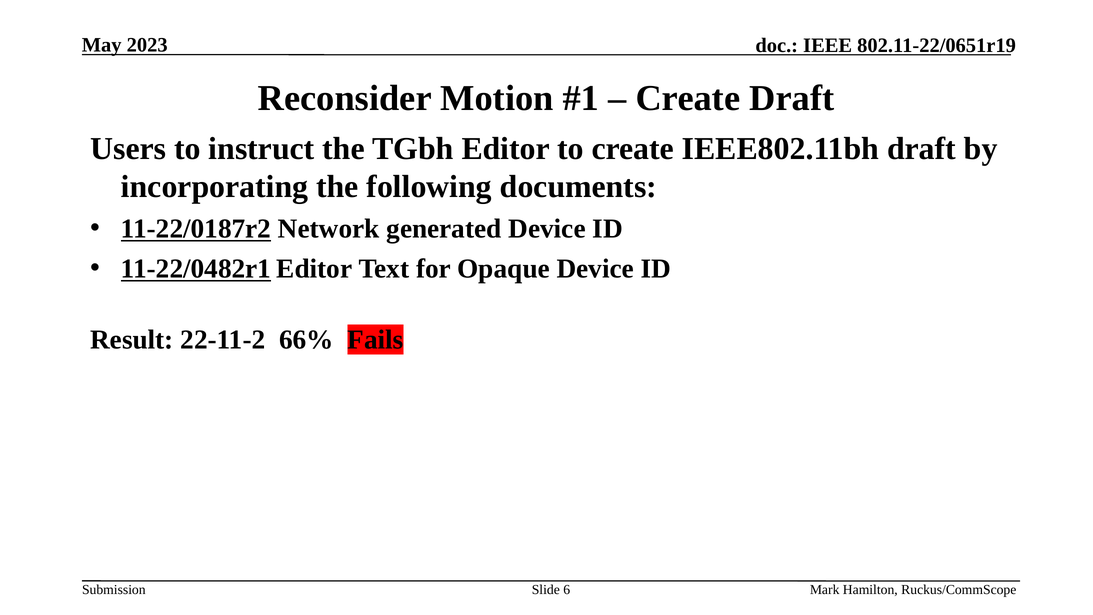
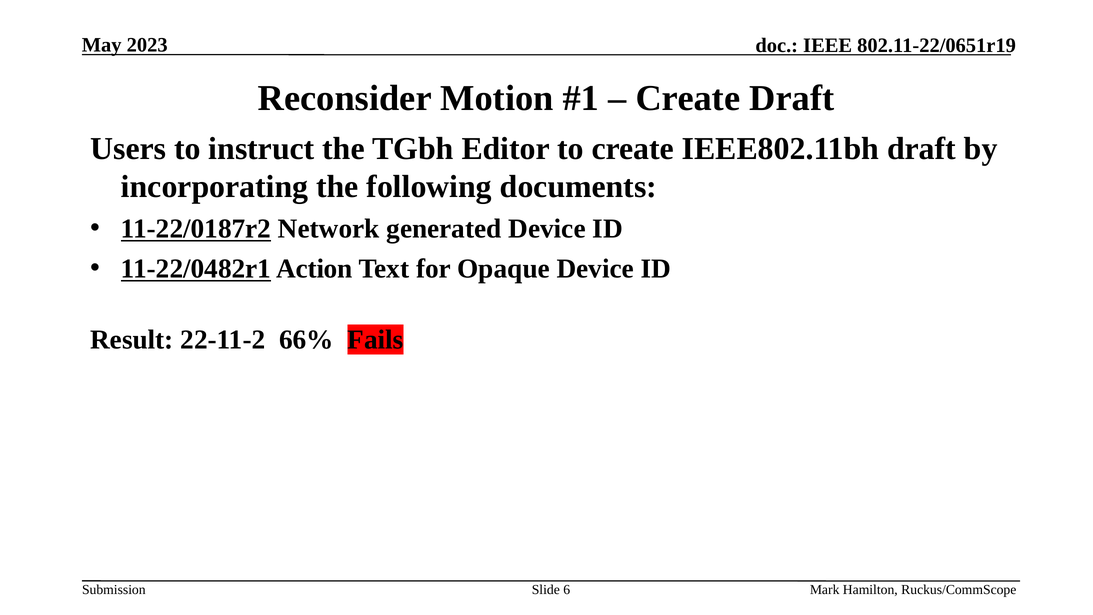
11-22/0482r1 Editor: Editor -> Action
